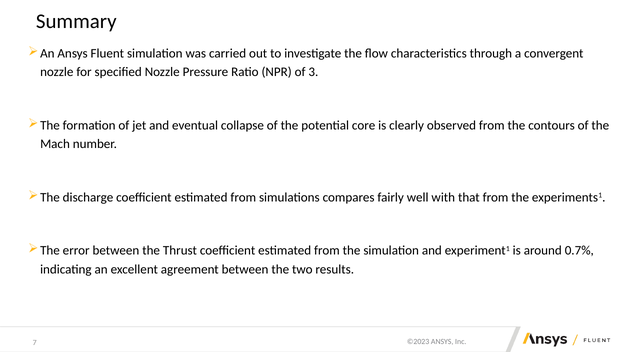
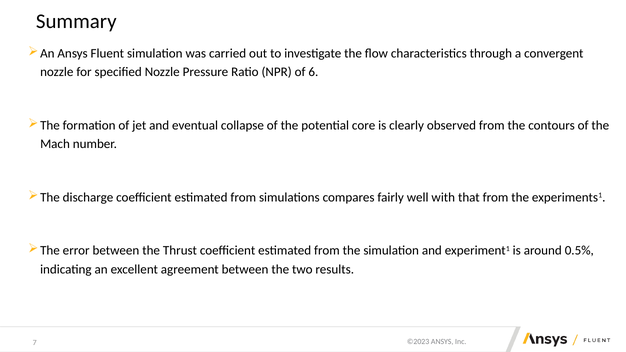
3: 3 -> 6
0.7%: 0.7% -> 0.5%
